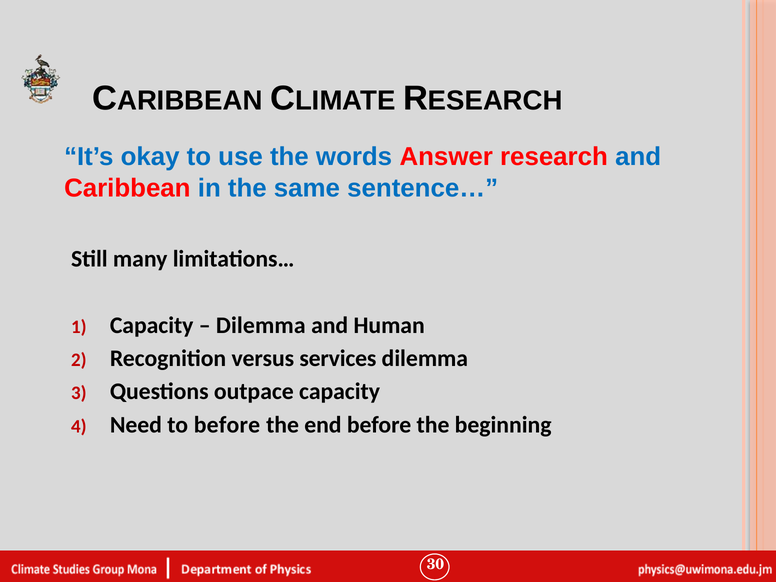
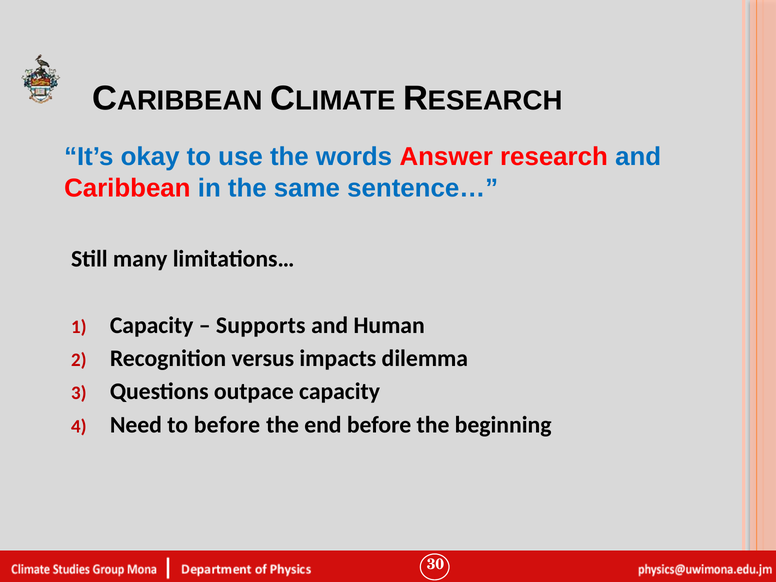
Dilemma at (261, 325): Dilemma -> Supports
services: services -> impacts
